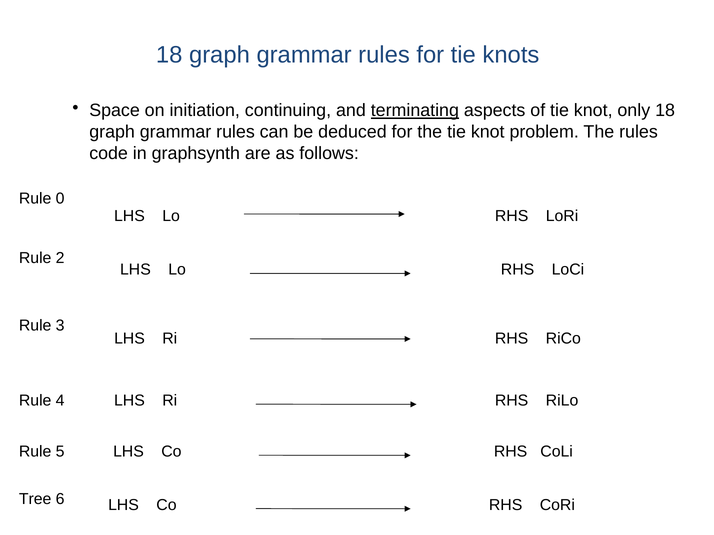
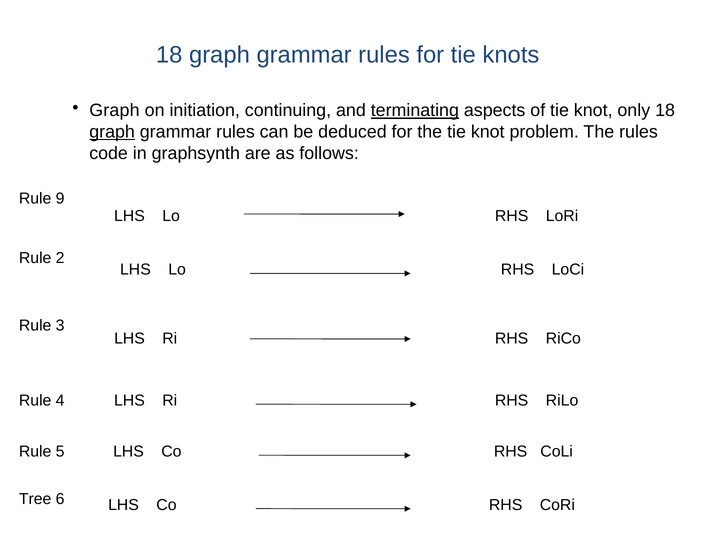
Space at (115, 111): Space -> Graph
graph at (112, 132) underline: none -> present
0: 0 -> 9
